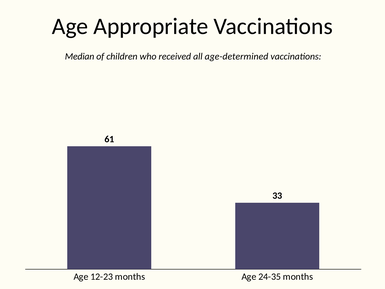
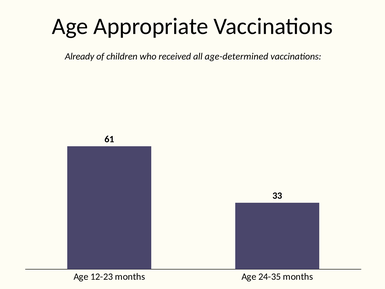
Median: Median -> Already
